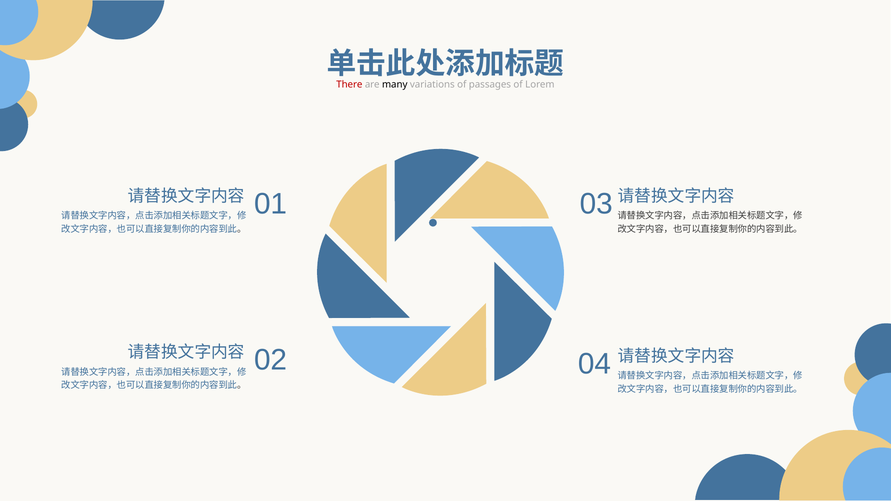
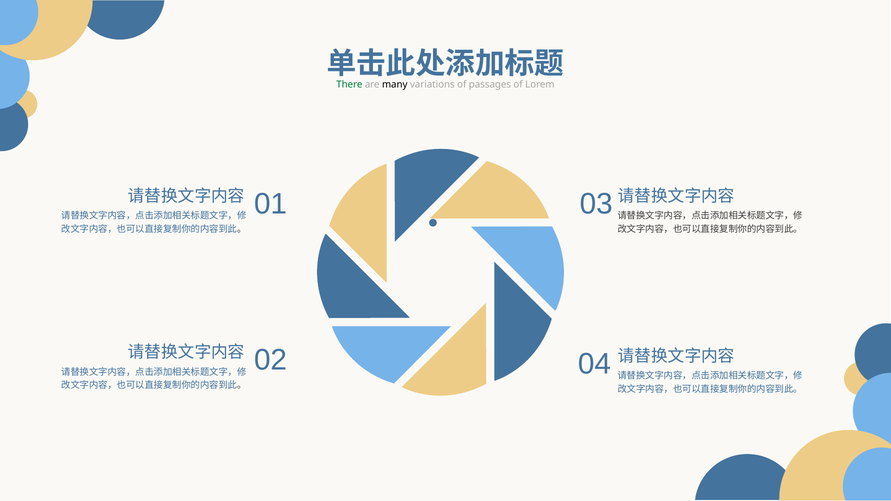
There colour: red -> green
